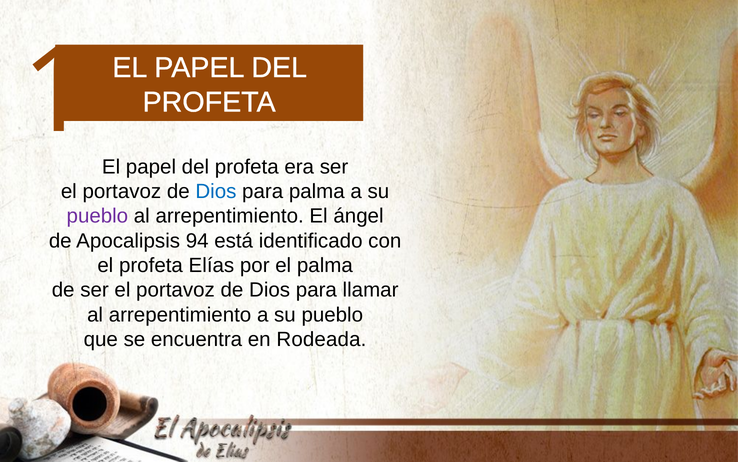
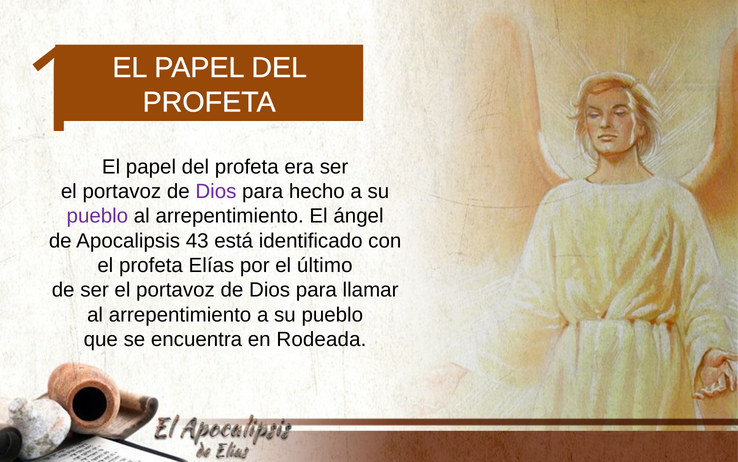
Dios at (216, 191) colour: blue -> purple
para palma: palma -> hecho
94: 94 -> 43
el palma: palma -> último
